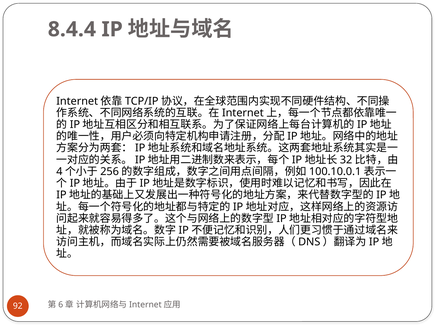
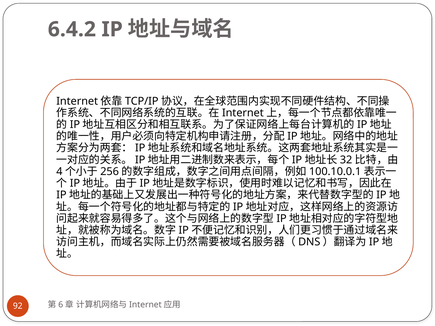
8.4.4: 8.4.4 -> 6.4.2
